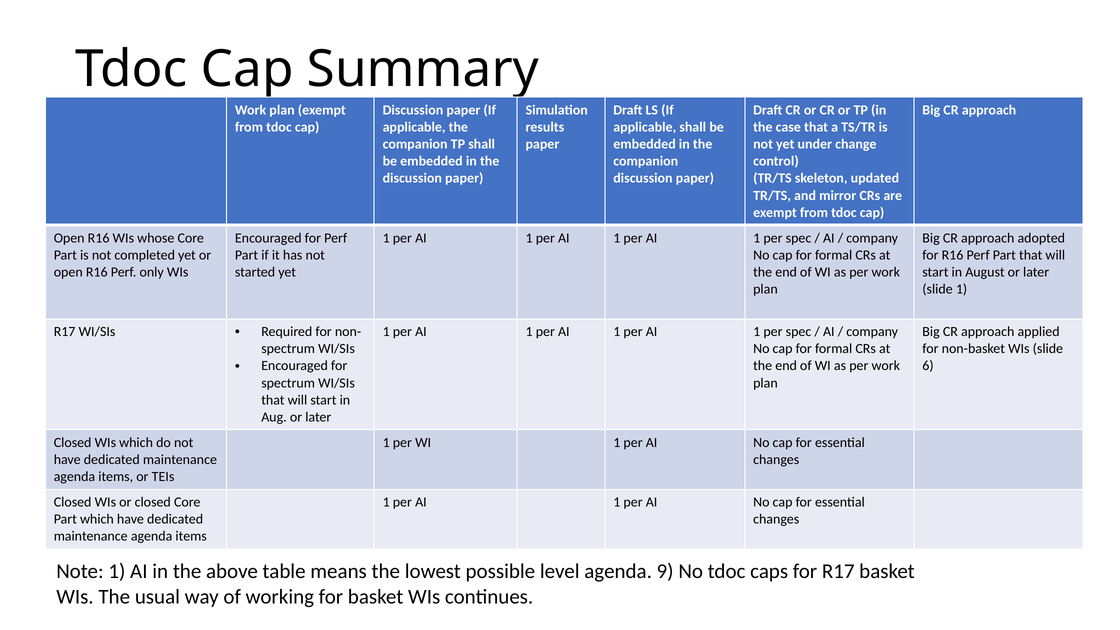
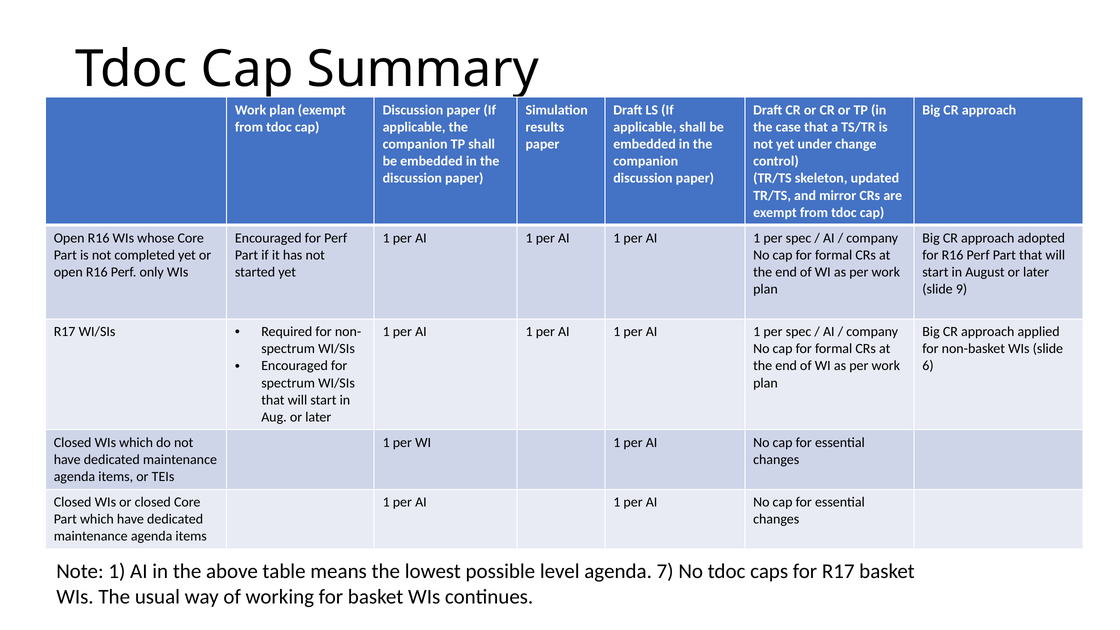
slide 1: 1 -> 9
9: 9 -> 7
